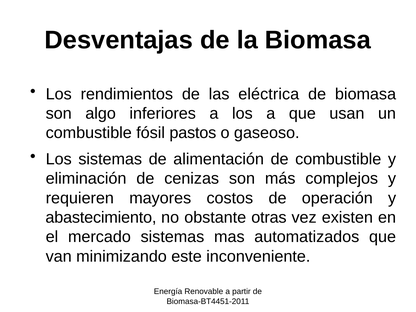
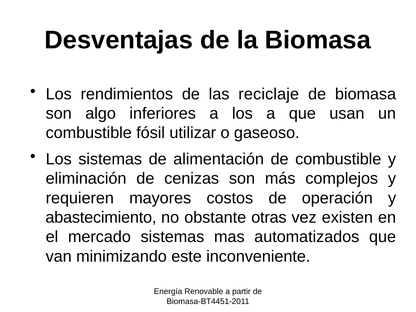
eléctrica: eléctrica -> reciclaje
pastos: pastos -> utilizar
